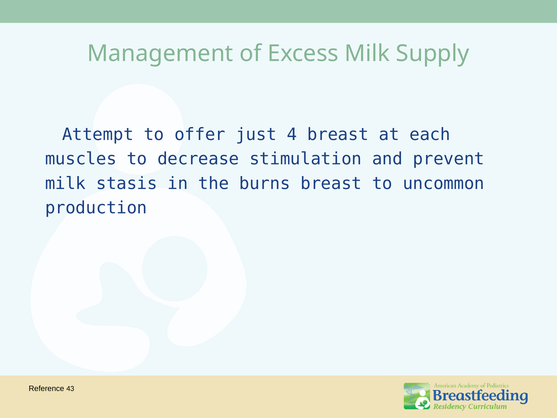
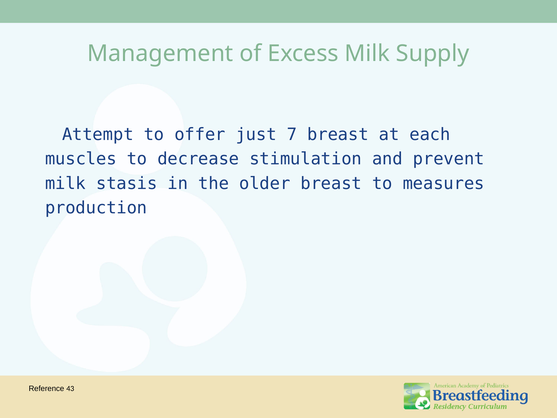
4: 4 -> 7
burns: burns -> older
uncommon: uncommon -> measures
